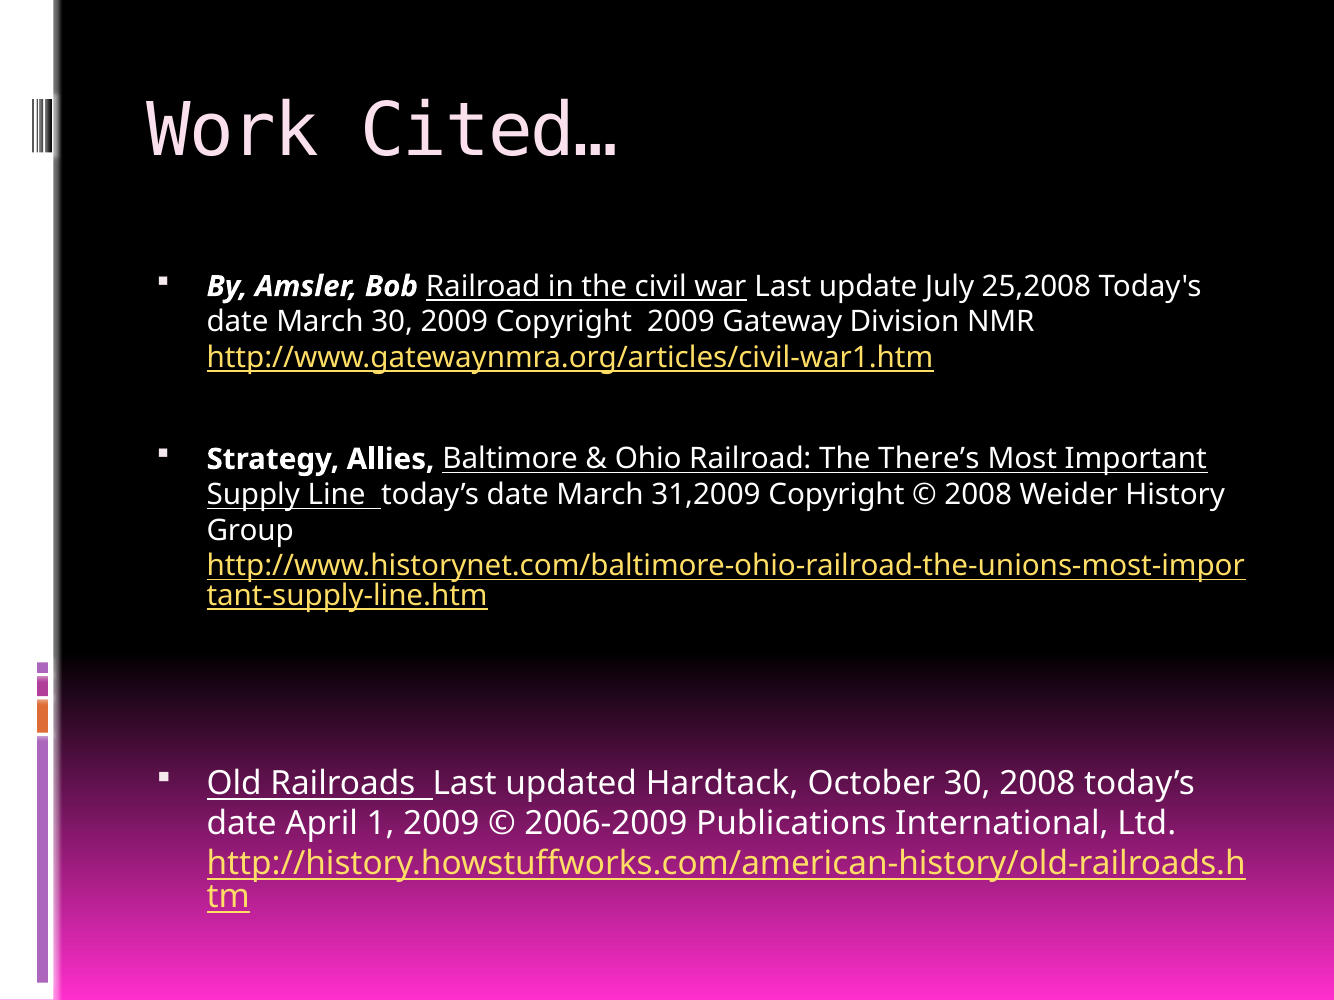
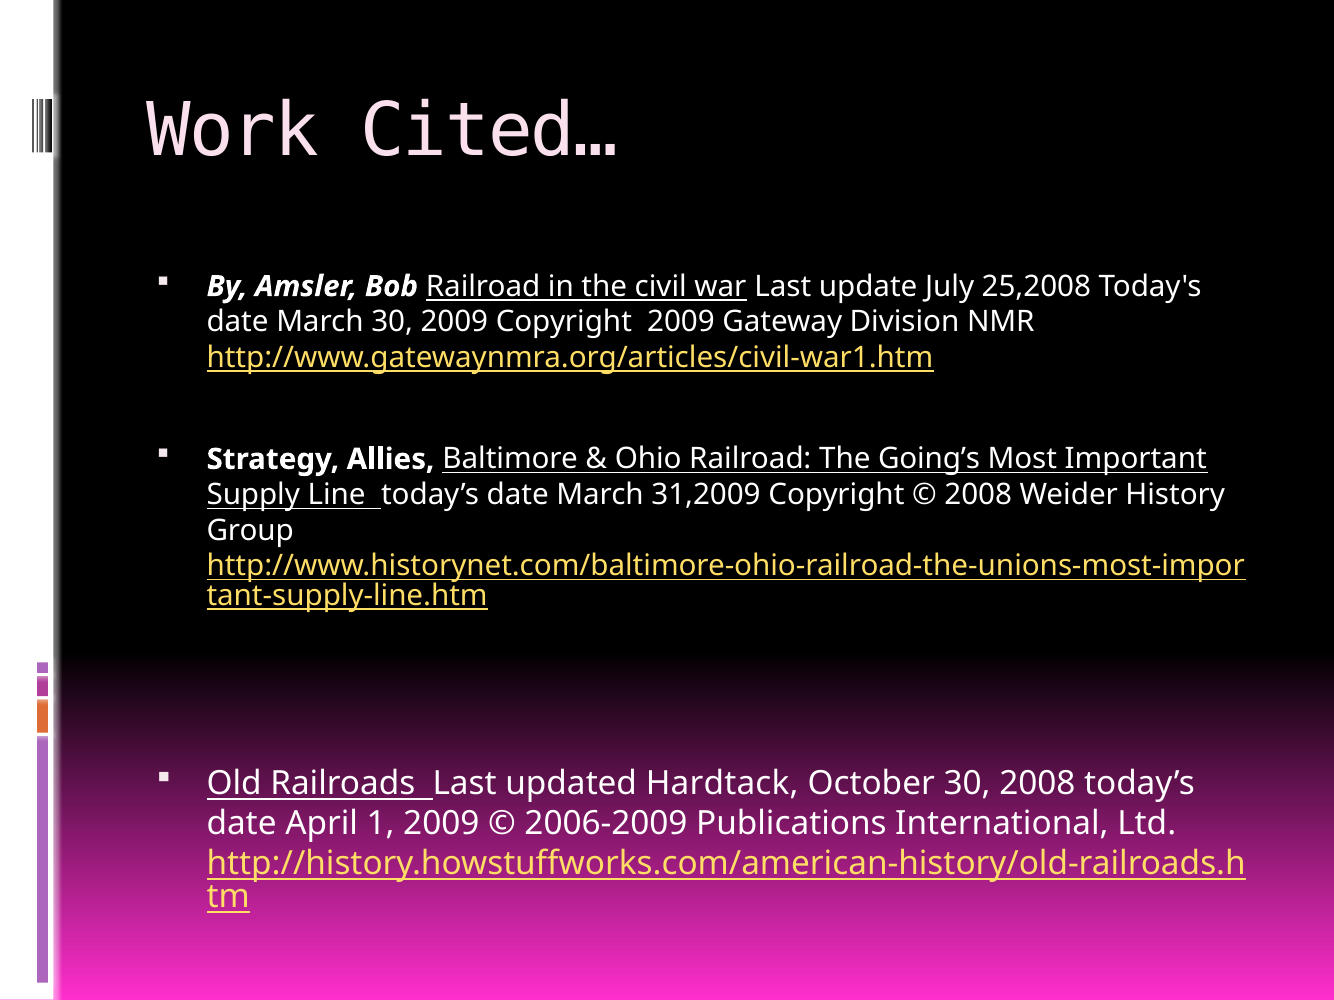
There’s: There’s -> Going’s
